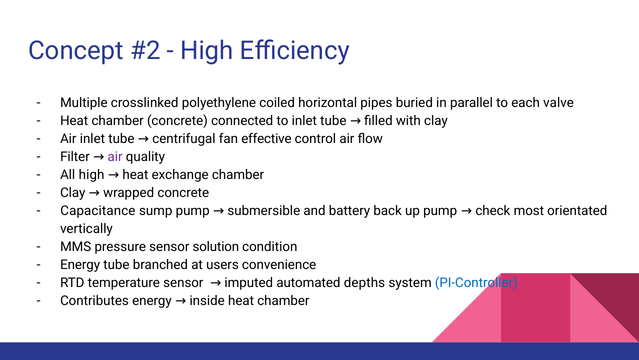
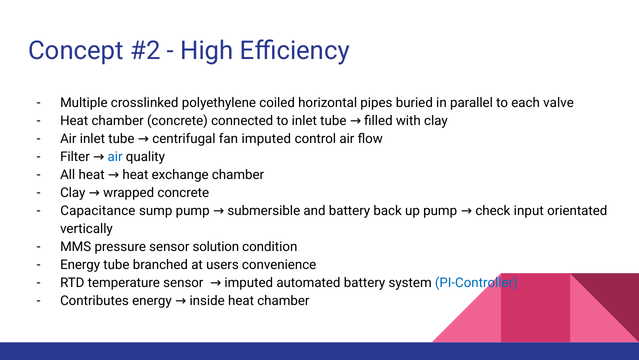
fan effective: effective -> imputed
air at (115, 157) colour: purple -> blue
All high: high -> heat
most: most -> input
automated depths: depths -> battery
